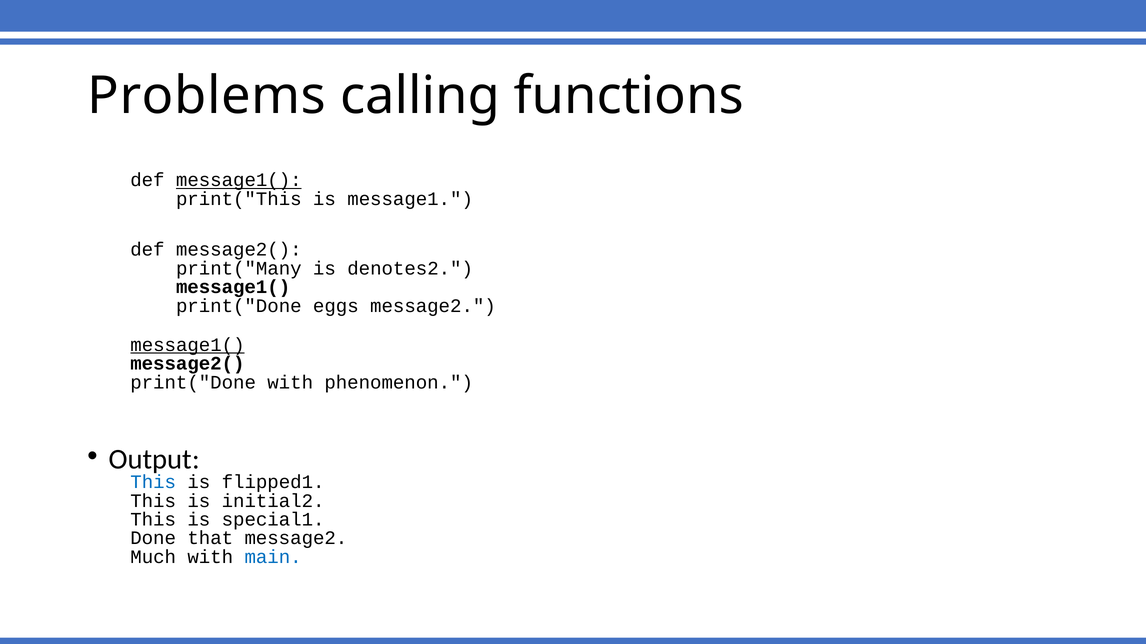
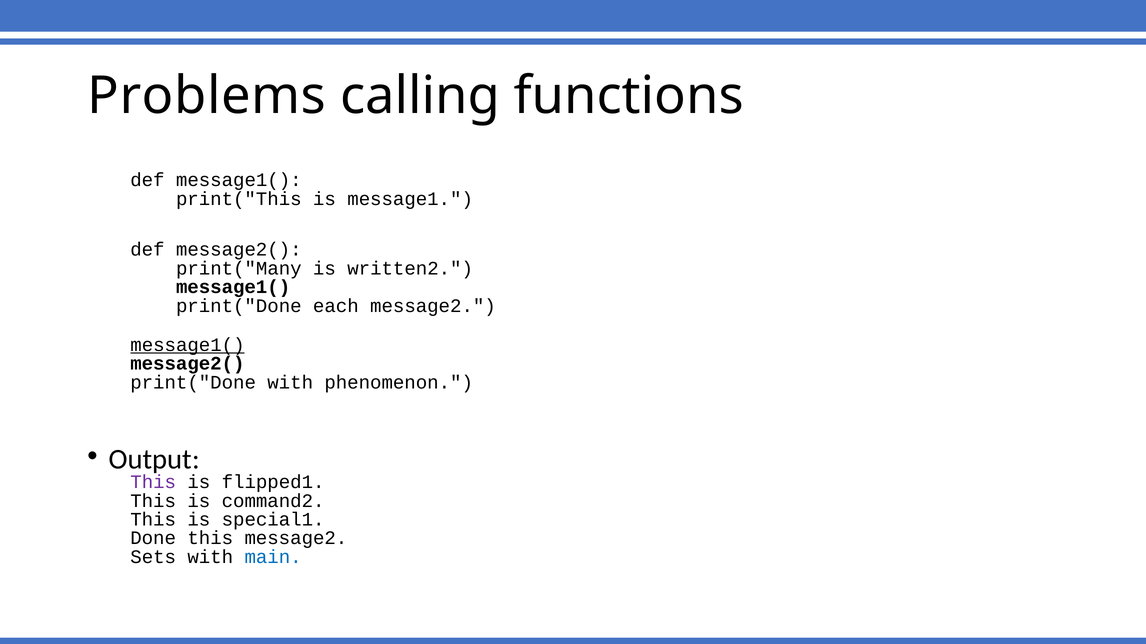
message1( at (239, 180) underline: present -> none
denotes2: denotes2 -> written2
eggs: eggs -> each
This at (153, 482) colour: blue -> purple
initial2: initial2 -> command2
Done that: that -> this
Much: Much -> Sets
